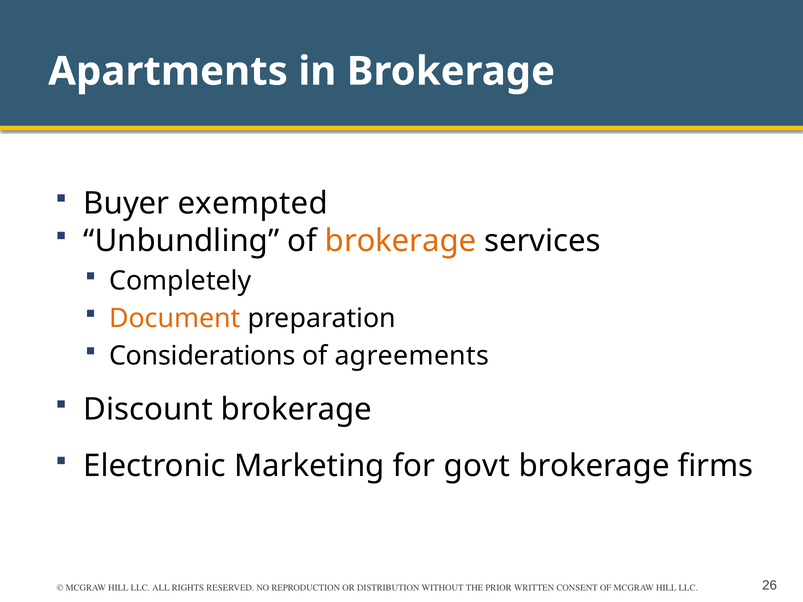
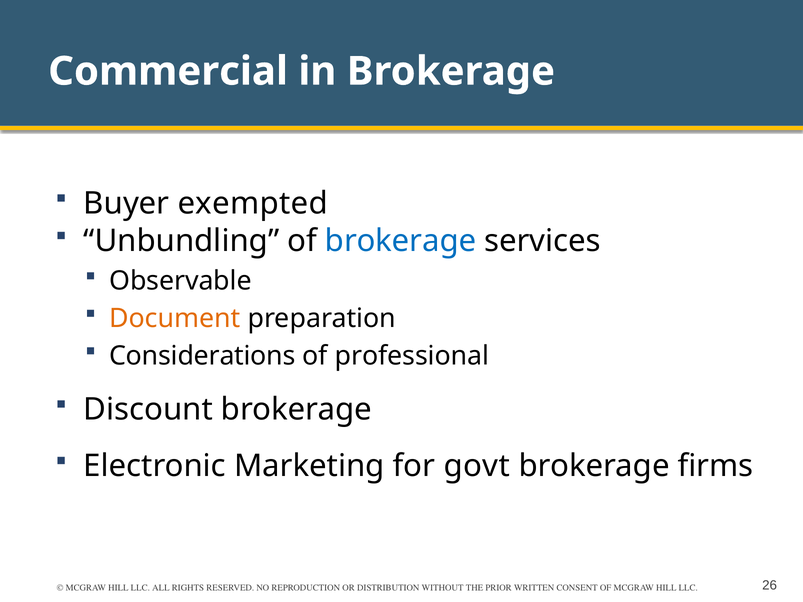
Apartments: Apartments -> Commercial
brokerage at (401, 241) colour: orange -> blue
Completely: Completely -> Observable
agreements: agreements -> professional
